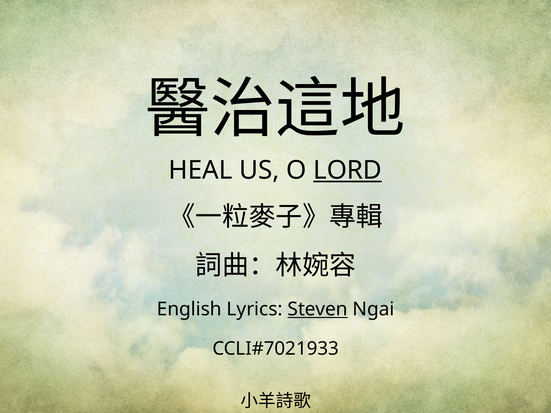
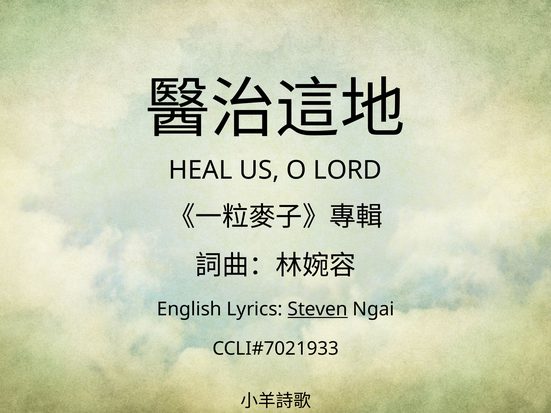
LORD underline: present -> none
